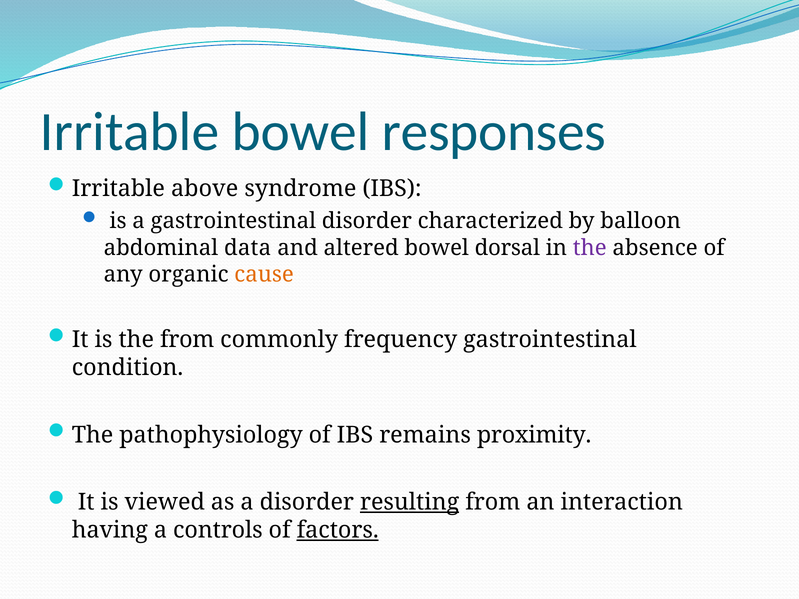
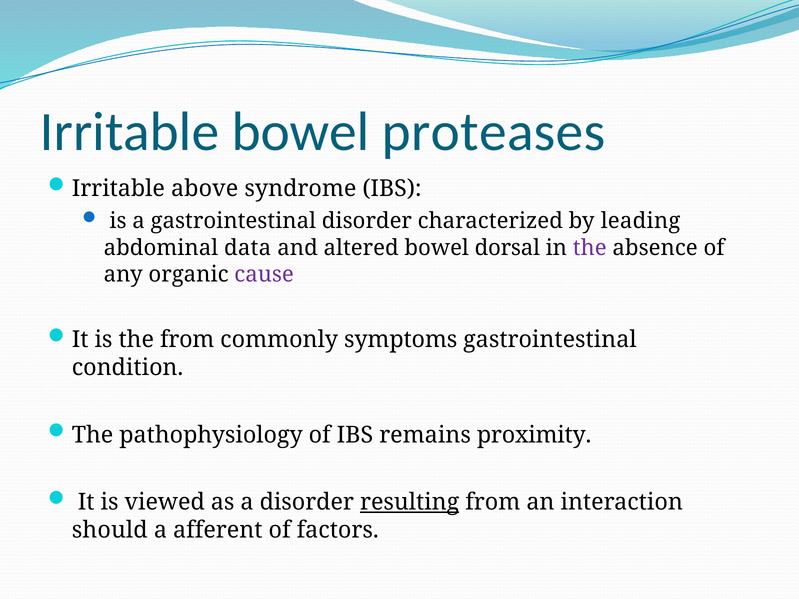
responses: responses -> proteases
balloon: balloon -> leading
cause colour: orange -> purple
frequency: frequency -> symptoms
having: having -> should
controls: controls -> afferent
factors underline: present -> none
